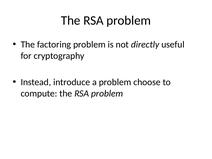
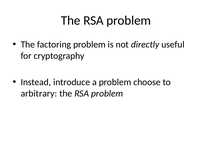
compute: compute -> arbitrary
